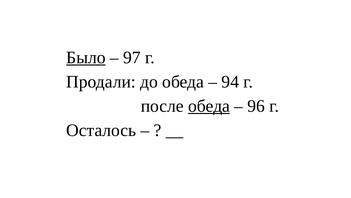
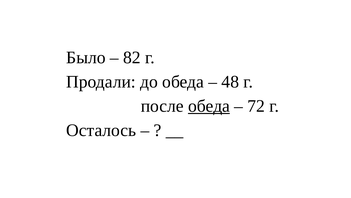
Было underline: present -> none
97: 97 -> 82
94: 94 -> 48
96: 96 -> 72
